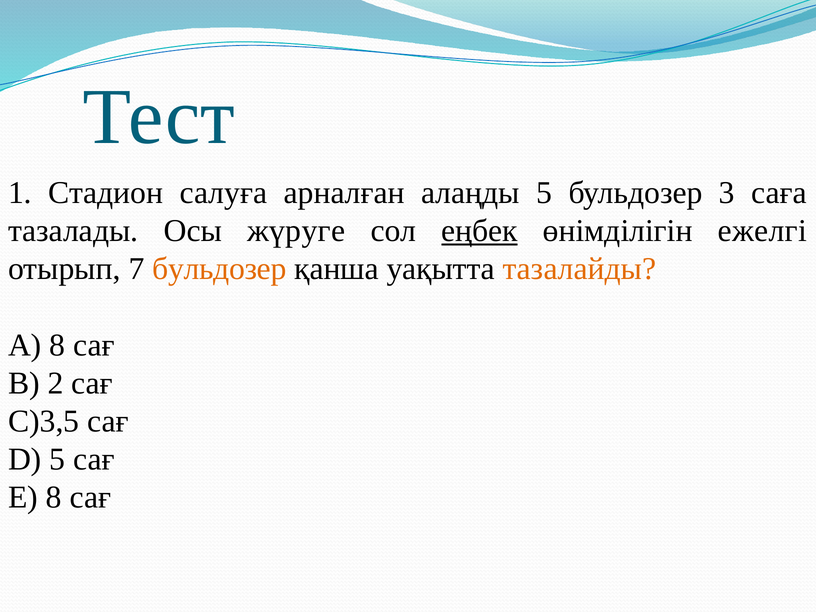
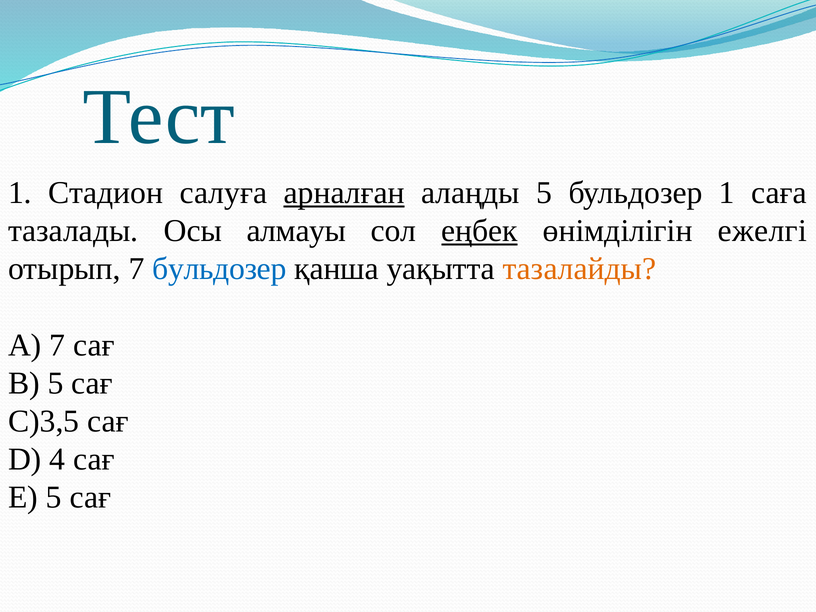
арналған underline: none -> present
бульдозер 3: 3 -> 1
жүруге: жүруге -> алмауы
бульдозер at (219, 269) colour: orange -> blue
A 8: 8 -> 7
B 2: 2 -> 5
D 5: 5 -> 4
E 8: 8 -> 5
